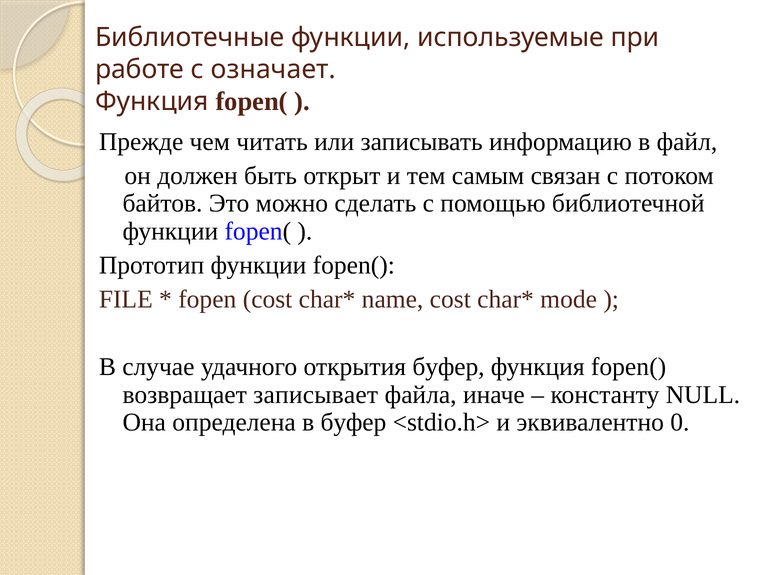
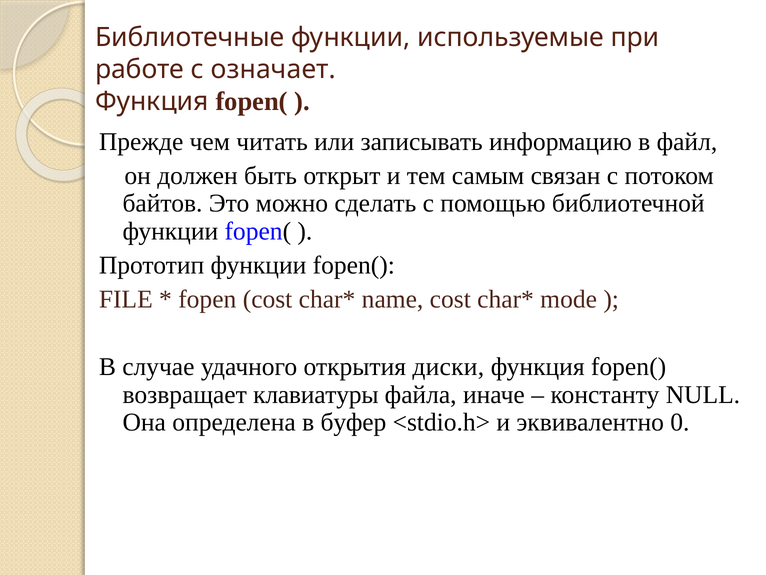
открытия буфер: буфер -> диски
записывает: записывает -> клавиатуры
